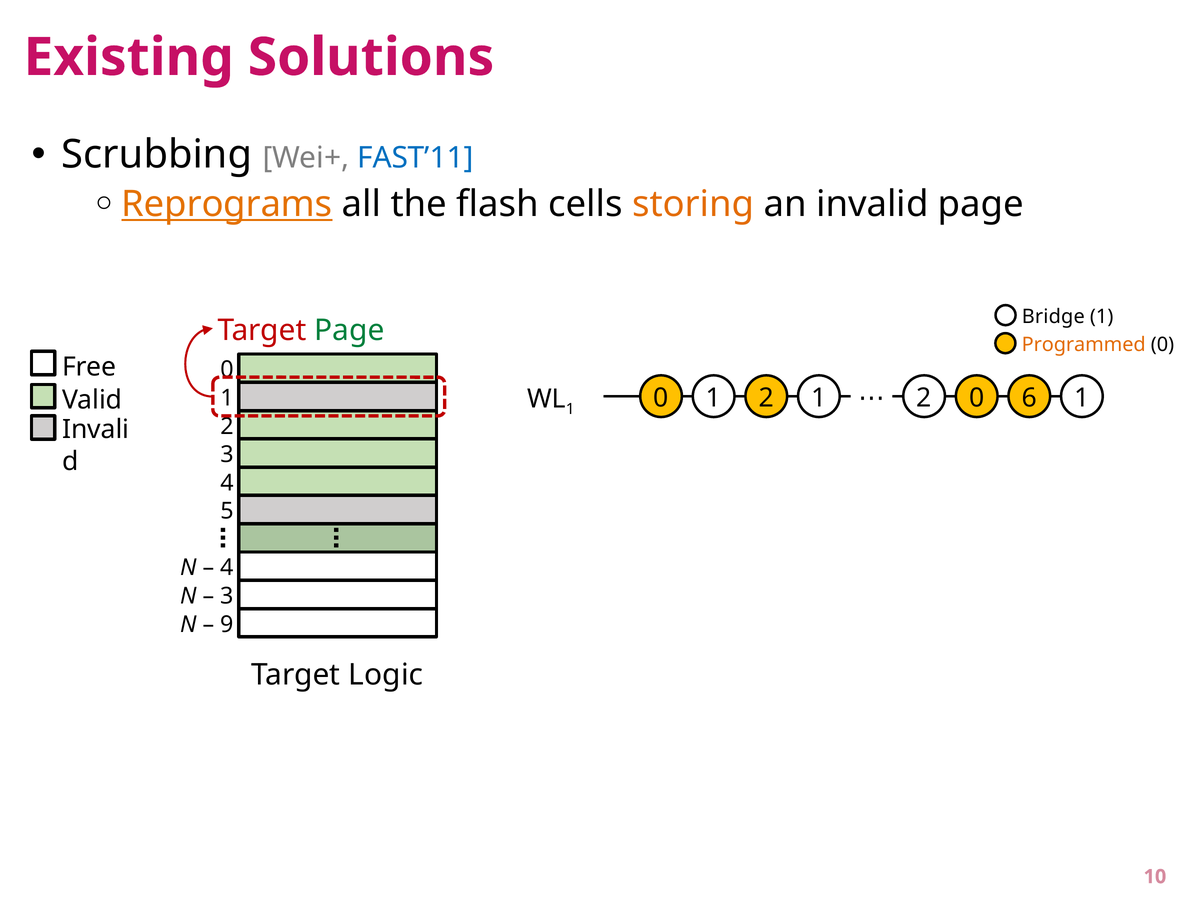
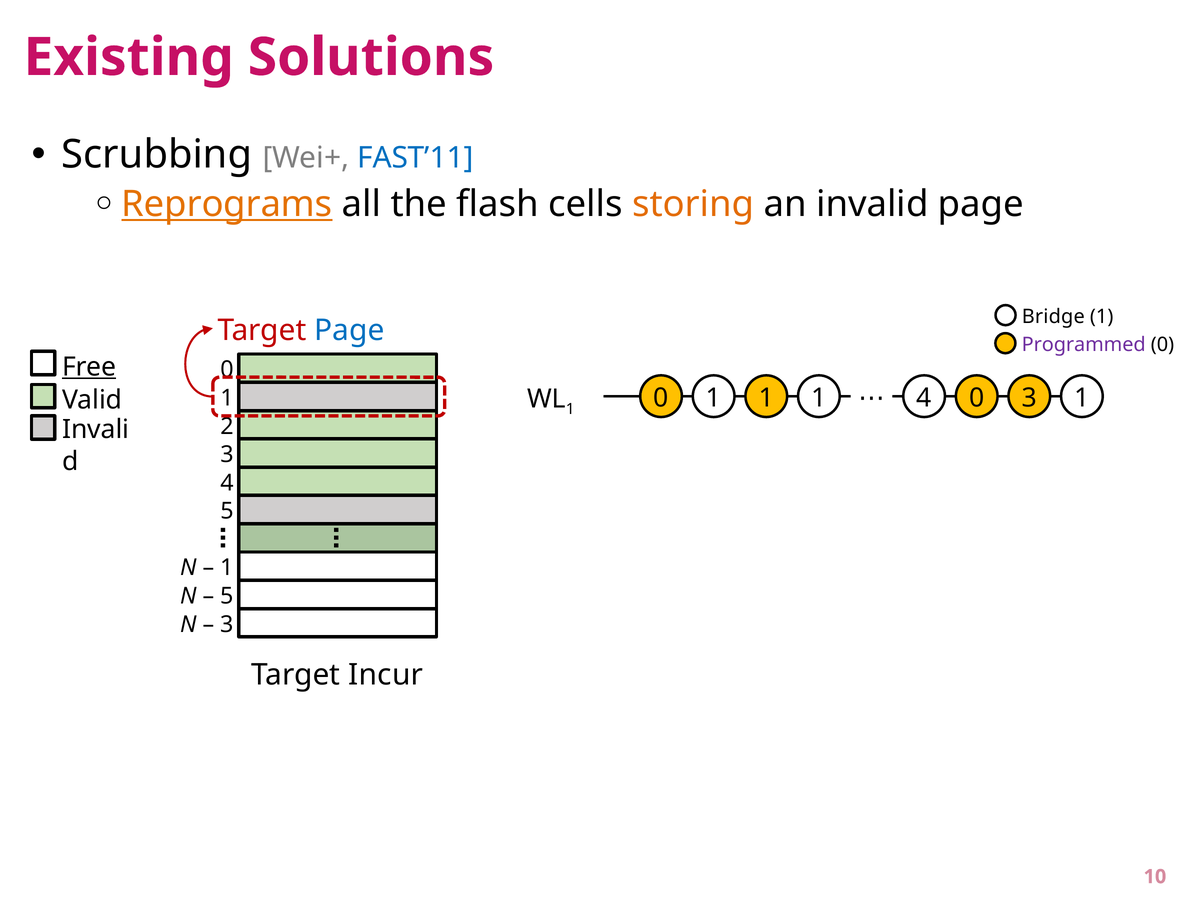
Page at (349, 330) colour: green -> blue
Programmed colour: orange -> purple
Free underline: none -> present
2 at (766, 398): 2 -> 1
2 at (924, 398): 2 -> 4
0 6: 6 -> 3
4 at (227, 568): 4 -> 1
3 at (227, 596): 3 -> 5
9 at (227, 624): 9 -> 3
Logic: Logic -> Incur
